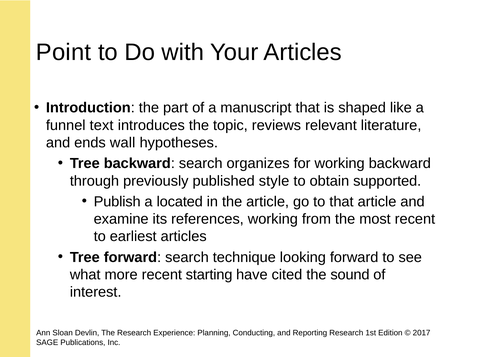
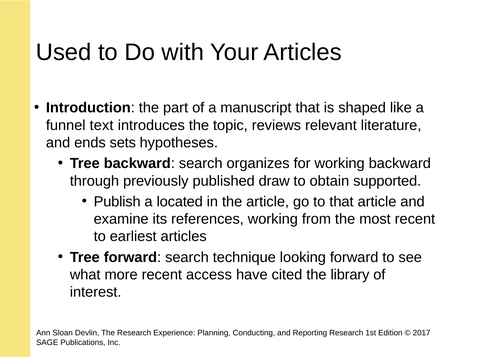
Point: Point -> Used
wall: wall -> sets
style: style -> draw
starting: starting -> access
sound: sound -> library
